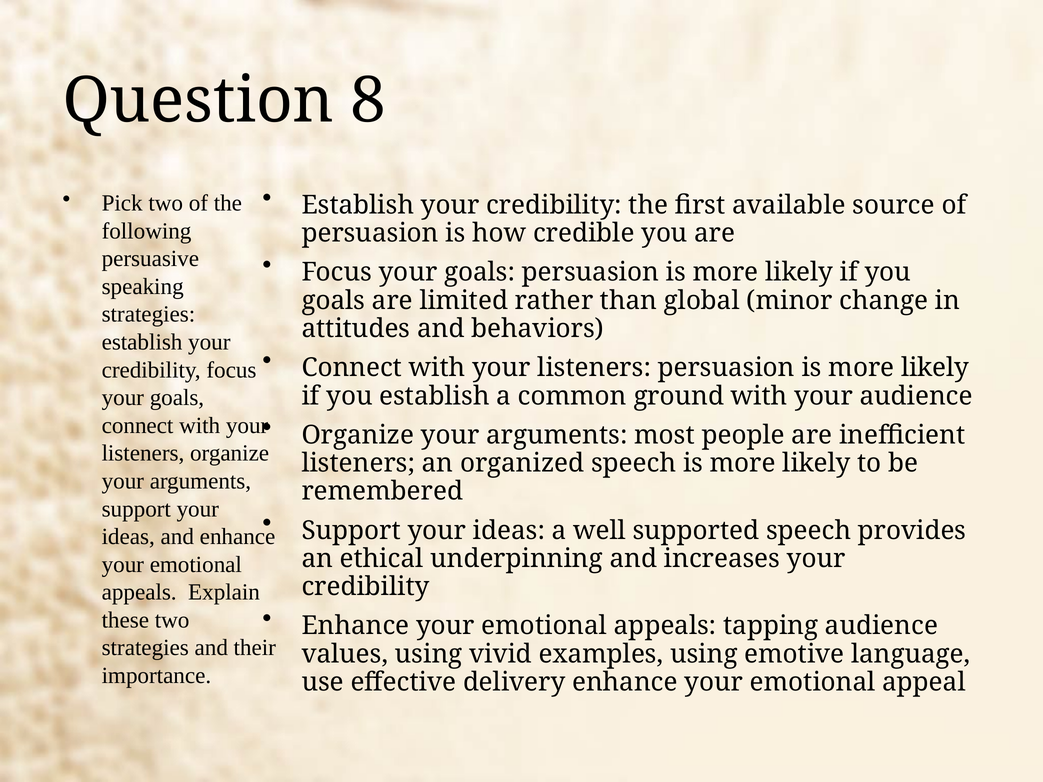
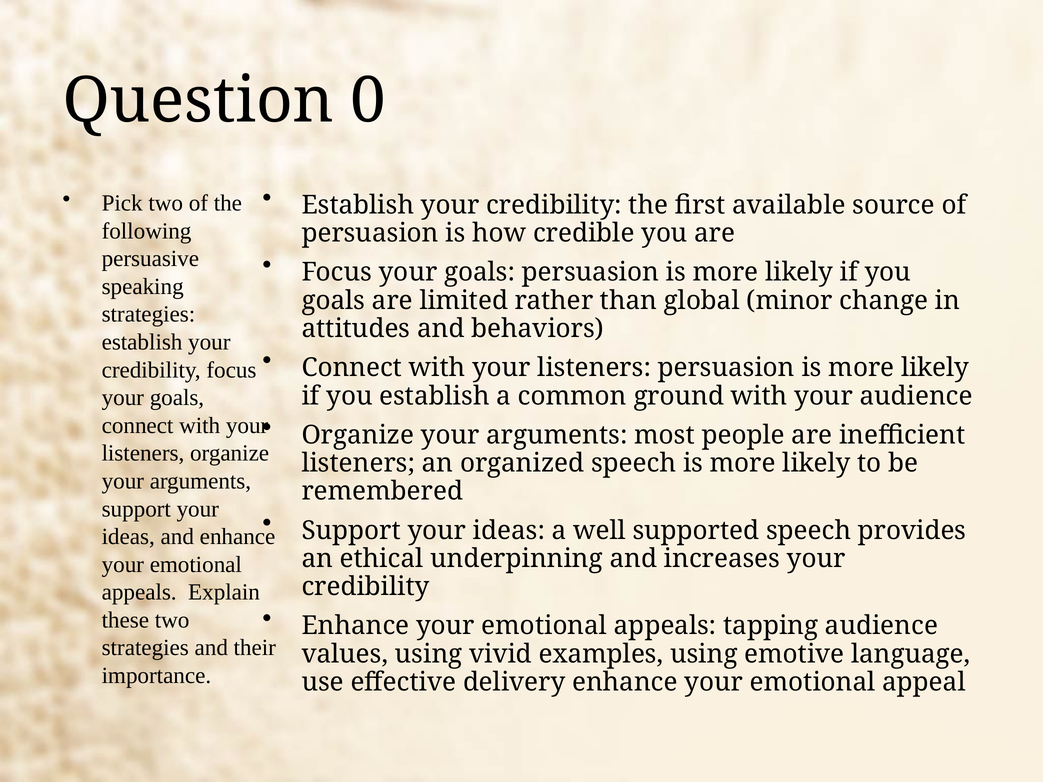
8: 8 -> 0
